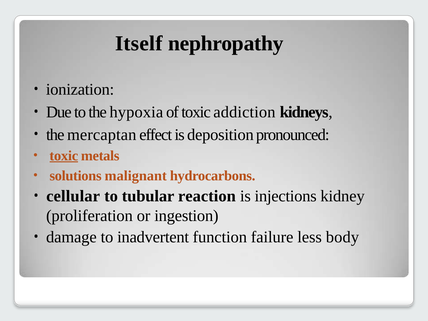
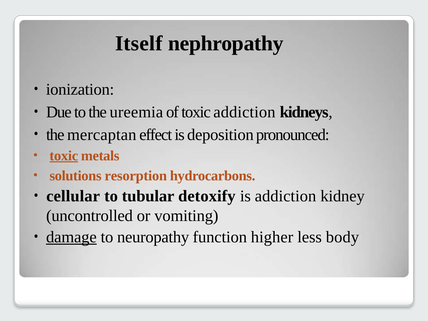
hypoxia: hypoxia -> ureemia
malignant: malignant -> resorption
reaction: reaction -> detoxify
is injections: injections -> addiction
proliferation: proliferation -> uncontrolled
ingestion: ingestion -> vomiting
damage underline: none -> present
inadvertent: inadvertent -> neuropathy
failure: failure -> higher
